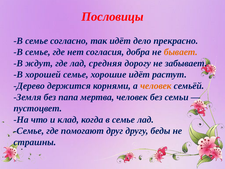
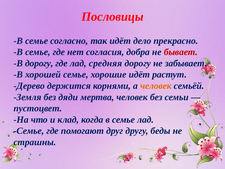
бывает colour: orange -> red
В ждут: ждут -> дорогу
папа: папа -> дяди
